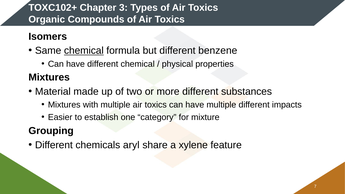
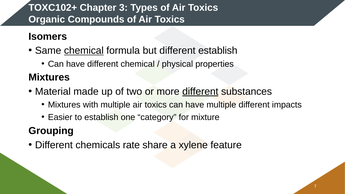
different benzene: benzene -> establish
different at (200, 92) underline: none -> present
aryl: aryl -> rate
